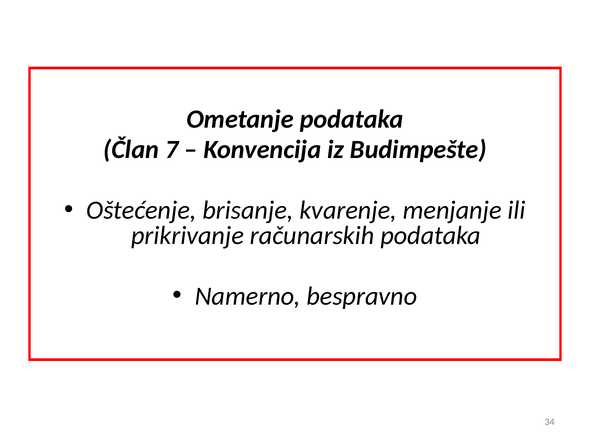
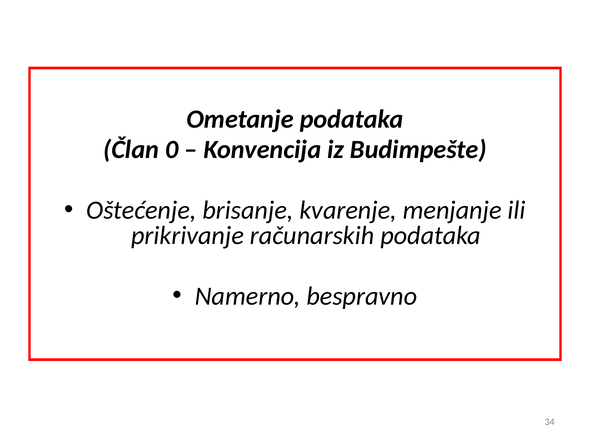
7: 7 -> 0
